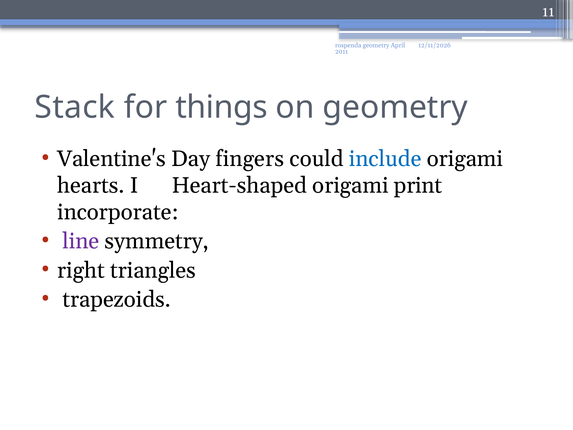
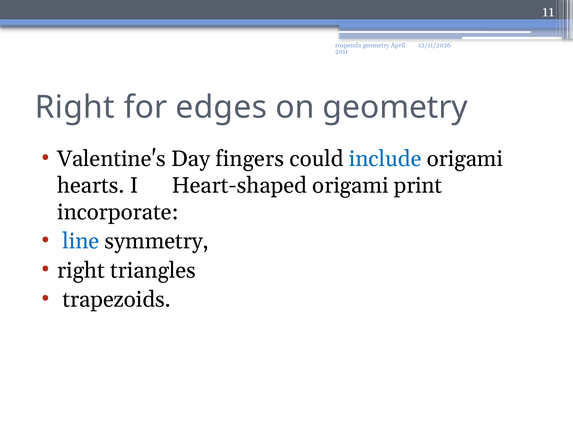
Stack at (75, 107): Stack -> Right
things: things -> edges
line colour: purple -> blue
